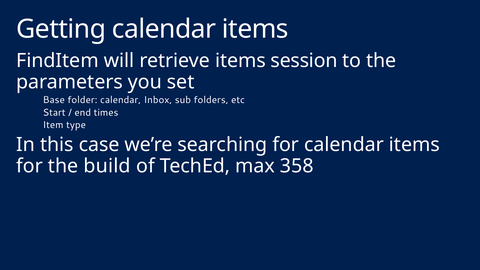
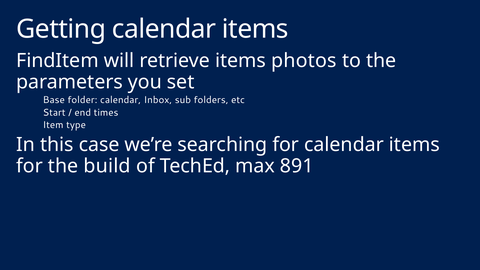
session: session -> photos
358: 358 -> 891
